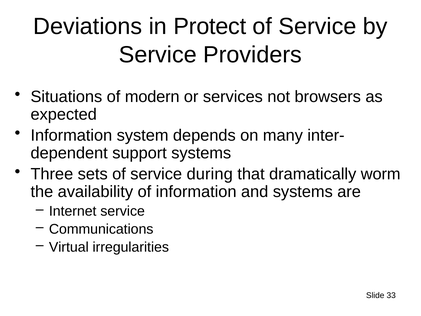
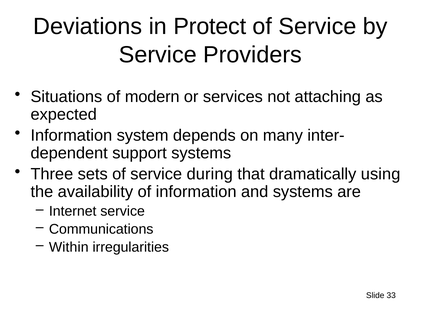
browsers: browsers -> attaching
worm: worm -> using
Virtual: Virtual -> Within
